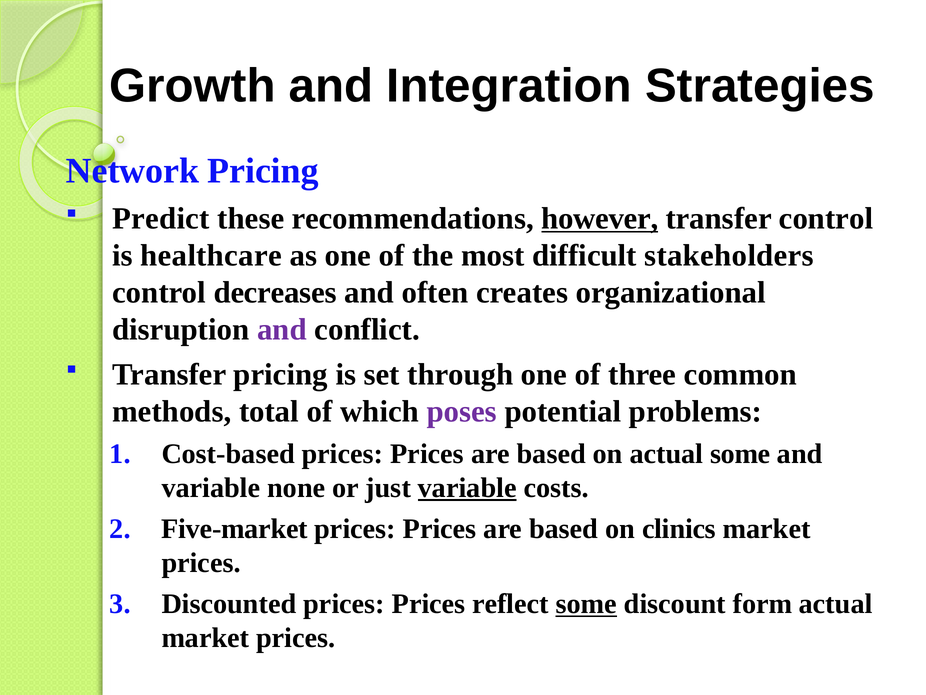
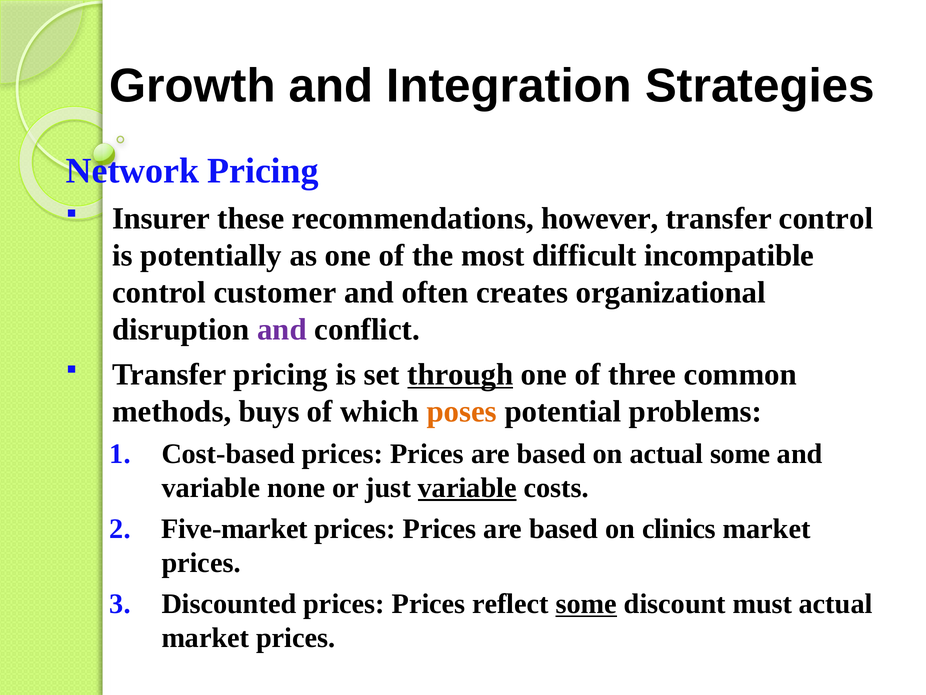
Predict: Predict -> Insurer
however underline: present -> none
healthcare: healthcare -> potentially
stakeholders: stakeholders -> incompatible
decreases: decreases -> customer
through underline: none -> present
total: total -> buys
poses colour: purple -> orange
form: form -> must
